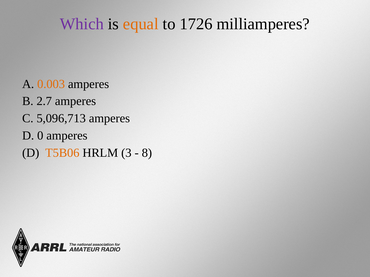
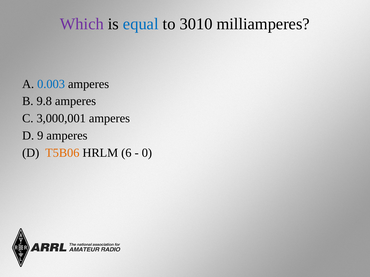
equal colour: orange -> blue
1726: 1726 -> 3010
0.003 colour: orange -> blue
2.7: 2.7 -> 9.8
5,096,713: 5,096,713 -> 3,000,001
0: 0 -> 9
3: 3 -> 6
8: 8 -> 0
